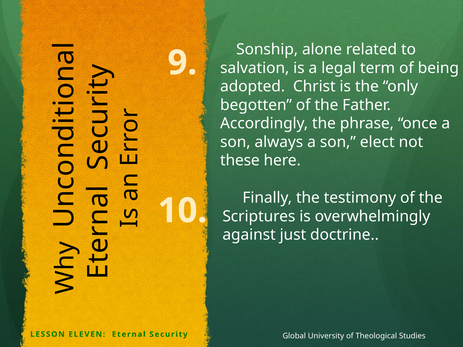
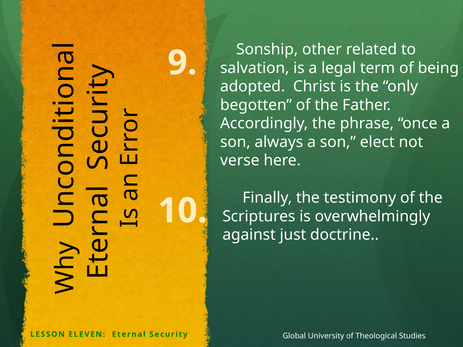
alone: alone -> other
these: these -> verse
